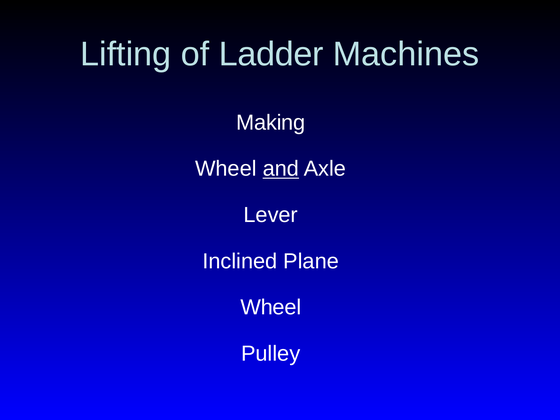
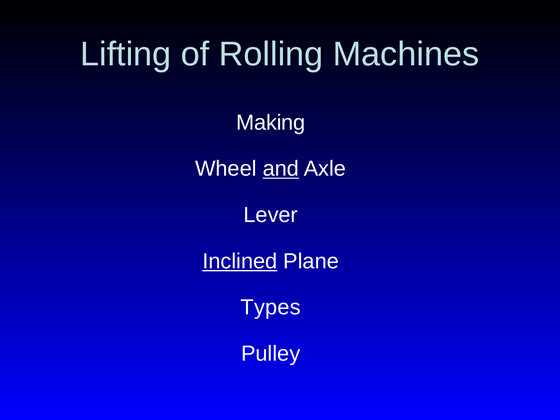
Ladder: Ladder -> Rolling
Inclined underline: none -> present
Wheel at (271, 307): Wheel -> Types
